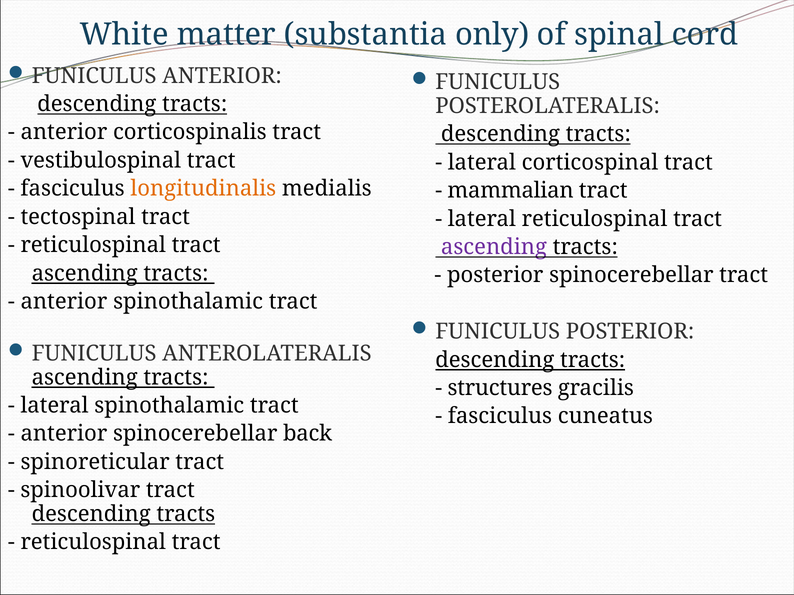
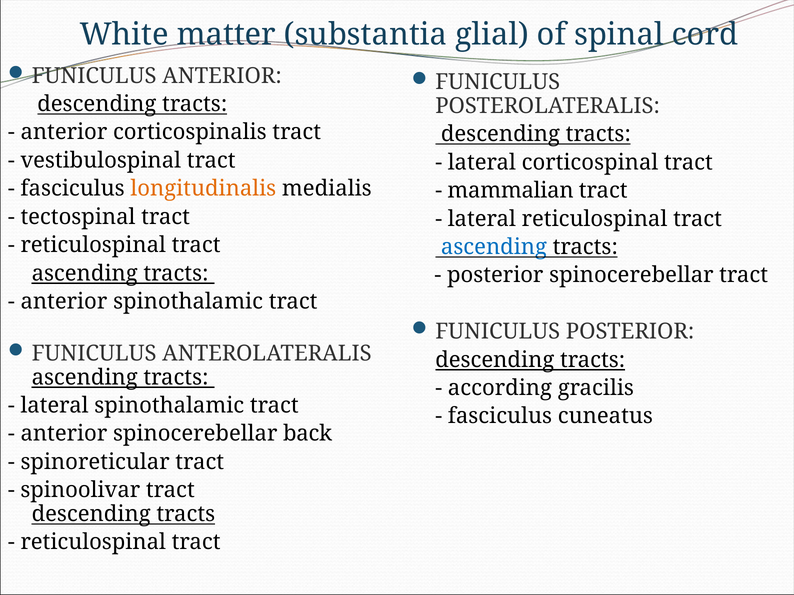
only: only -> glial
ascending at (494, 247) colour: purple -> blue
structures: structures -> according
